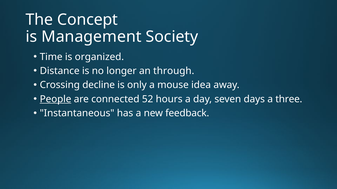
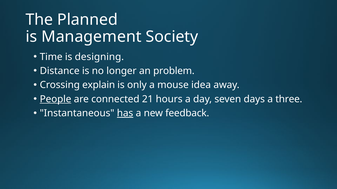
Concept: Concept -> Planned
organized: organized -> designing
through: through -> problem
decline: decline -> explain
52: 52 -> 21
has underline: none -> present
